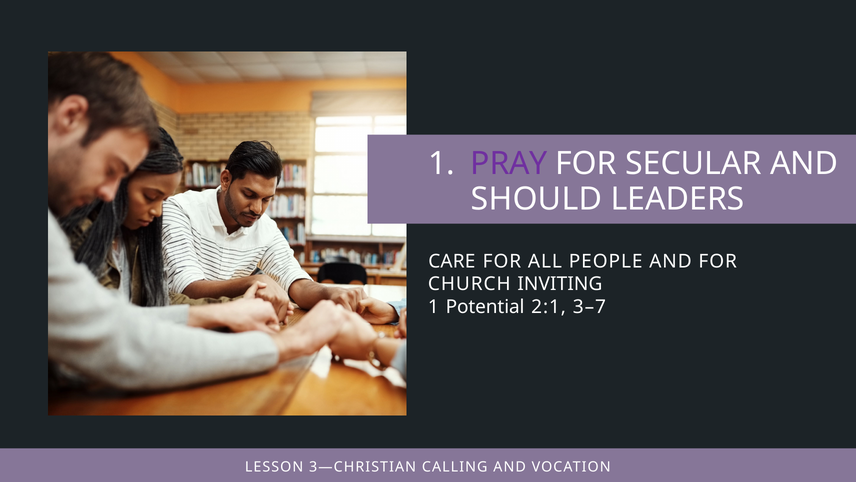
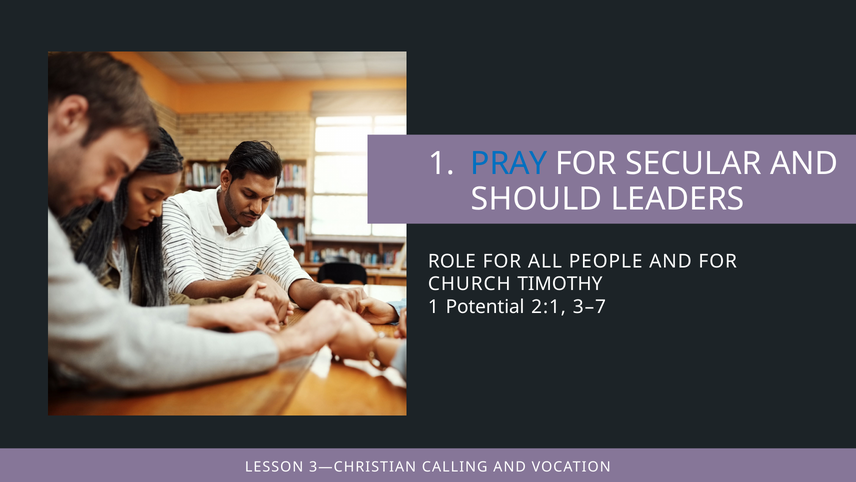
PRAY colour: purple -> blue
CARE: CARE -> ROLE
INVITING: INVITING -> TIMOTHY
